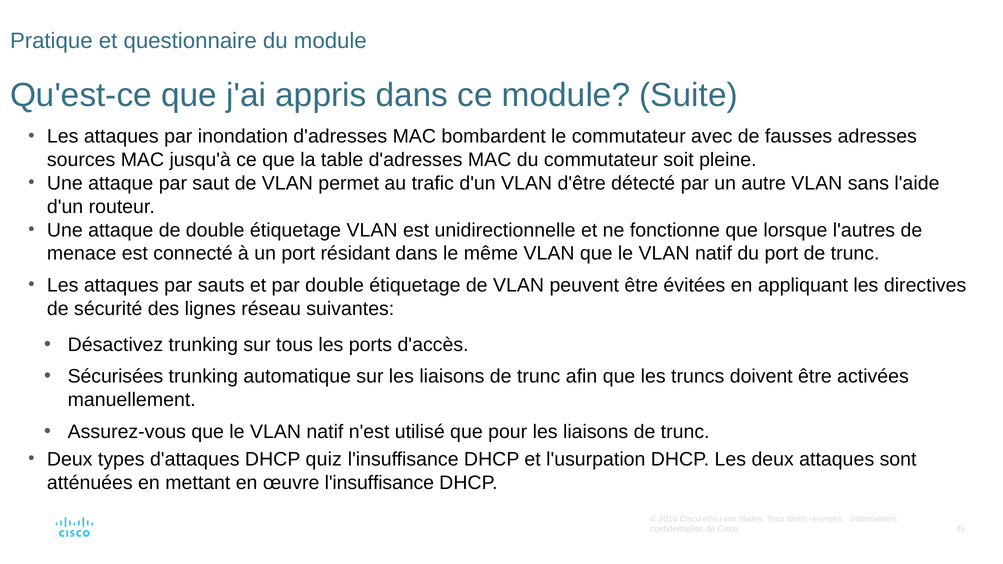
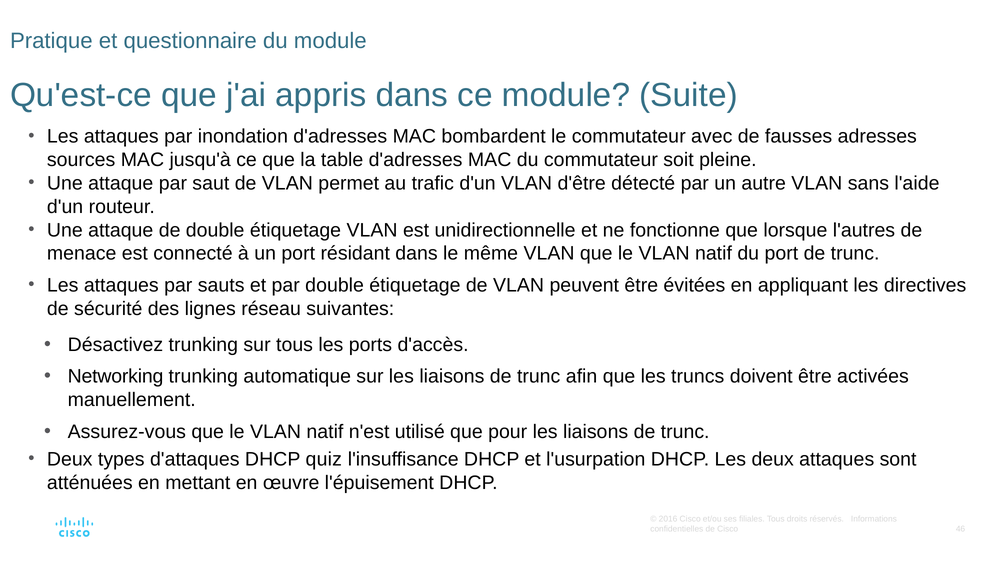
Sécurisées: Sécurisées -> Networking
œuvre l'insuffisance: l'insuffisance -> l'épuisement
